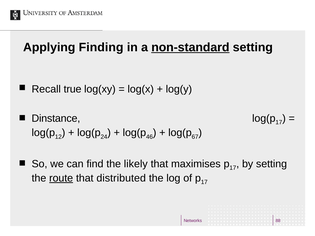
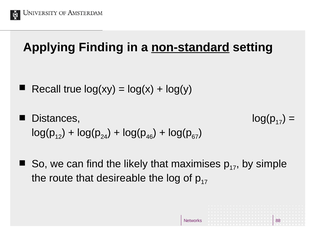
Dinstance: Dinstance -> Distances
by setting: setting -> simple
route underline: present -> none
distributed: distributed -> desireable
